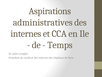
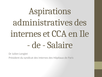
Temps: Temps -> Salaire
